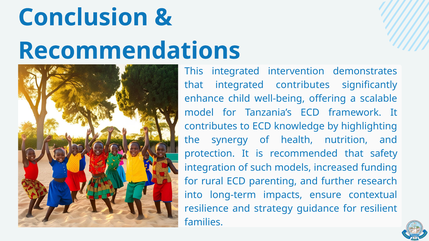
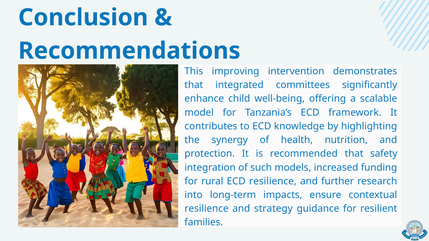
This integrated: integrated -> improving
integrated contributes: contributes -> committees
ECD parenting: parenting -> resilience
